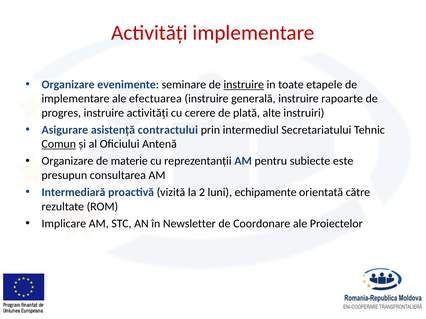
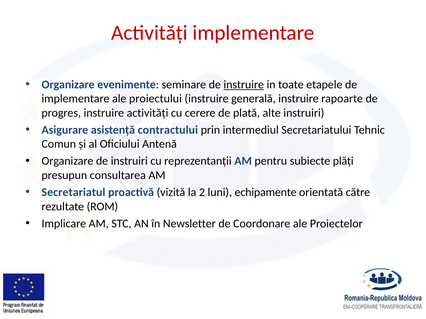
efectuarea: efectuarea -> proiectului
Comun underline: present -> none
de materie: materie -> instruiri
este: este -> plăți
Intermediară: Intermediară -> Secretariatul
